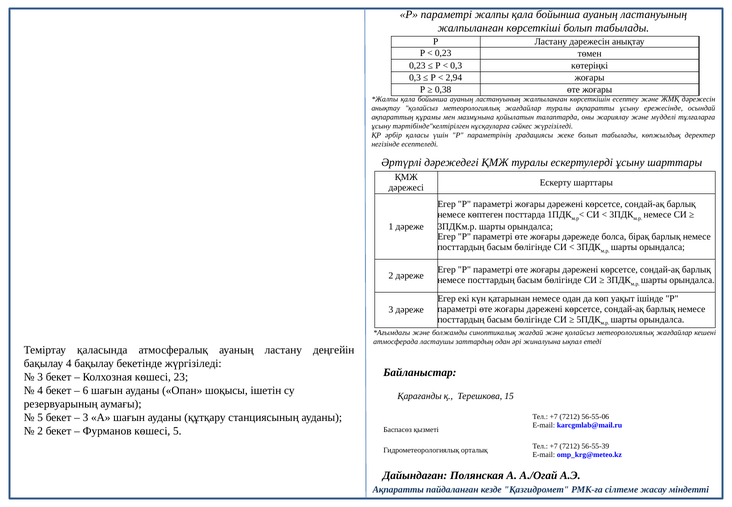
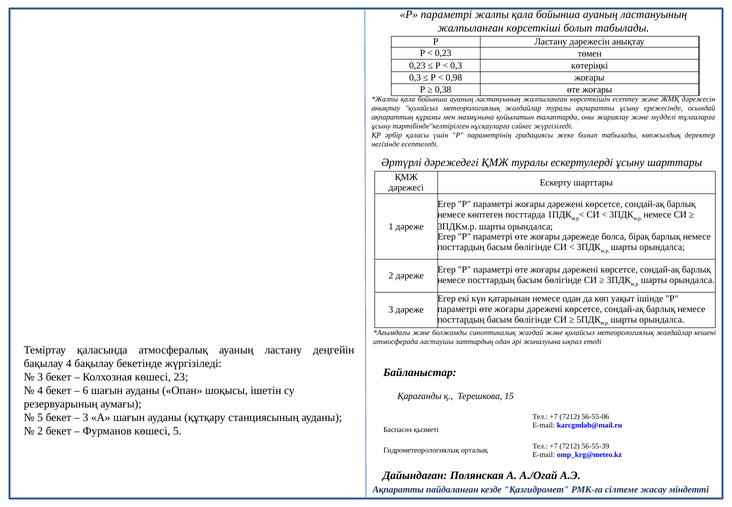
2,94: 2,94 -> 0,98
